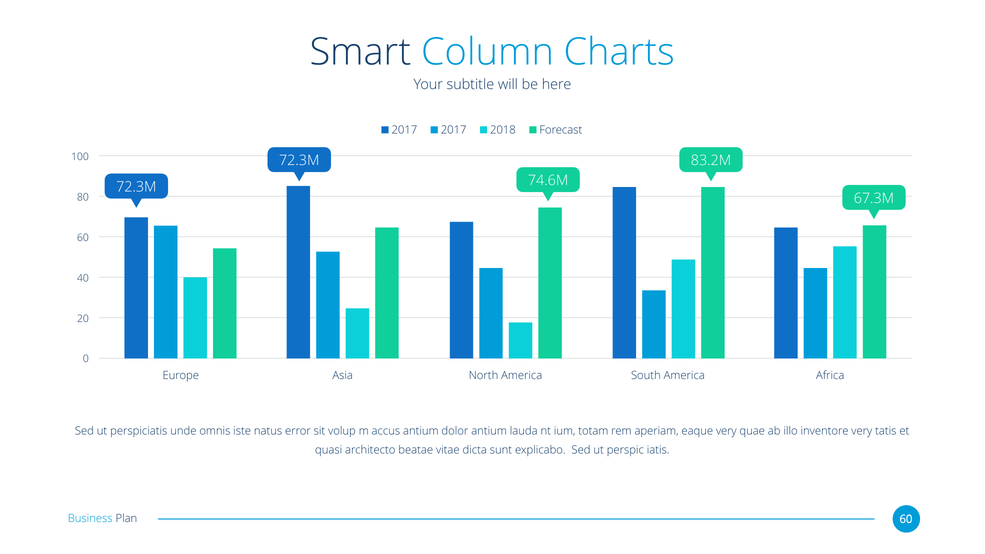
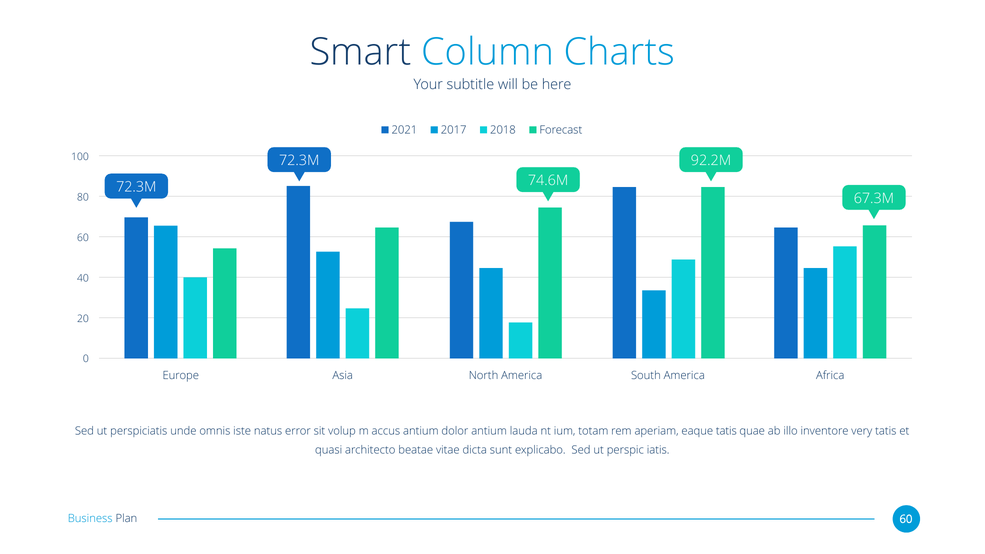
2017 at (404, 130): 2017 -> 2021
83.2M: 83.2M -> 92.2M
eaque very: very -> tatis
